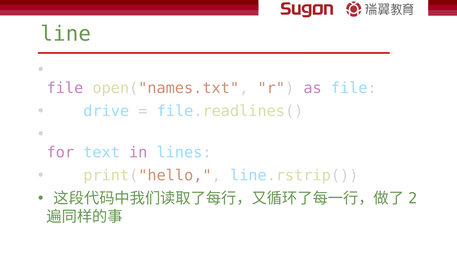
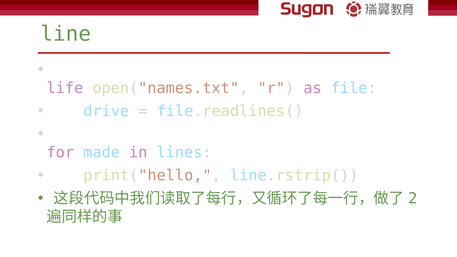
file at (65, 88): file -> life
text: text -> made
